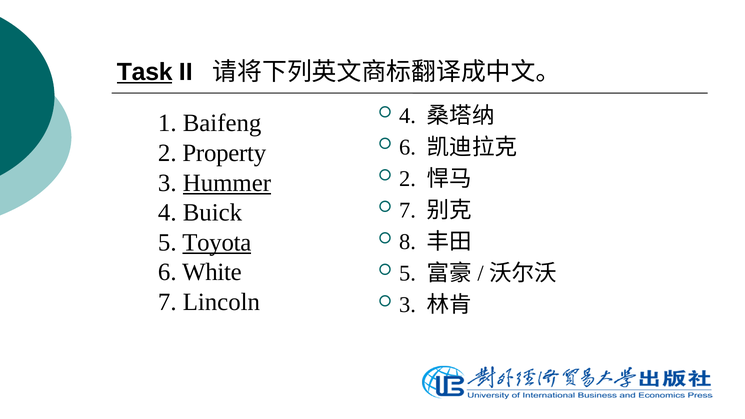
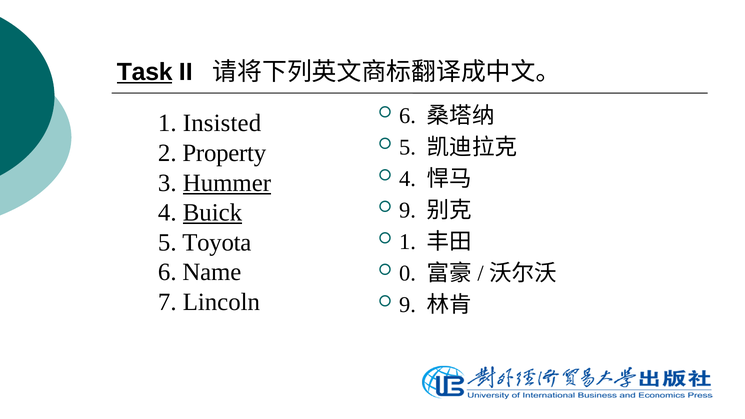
4 at (407, 116): 4 -> 6
Baifeng: Baifeng -> Insisted
6 at (407, 147): 6 -> 5
2 at (407, 179): 2 -> 4
Buick underline: none -> present
7 at (407, 210): 7 -> 9
Toyota underline: present -> none
8 at (407, 242): 8 -> 1
White: White -> Name
5 at (407, 273): 5 -> 0
3 at (407, 305): 3 -> 9
